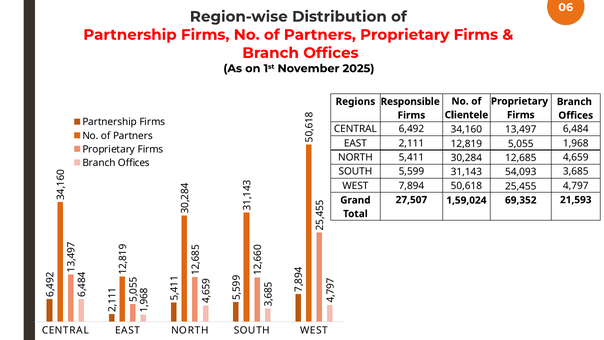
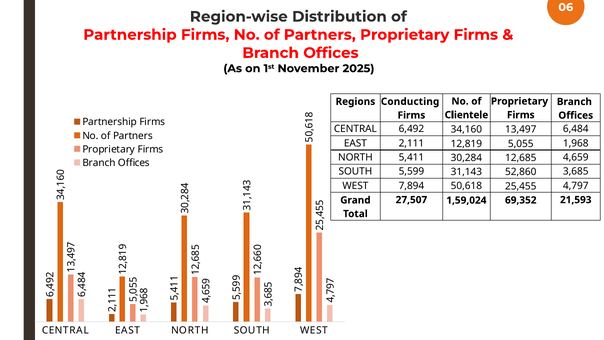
Responsible: Responsible -> Conducting
54,093: 54,093 -> 52,860
